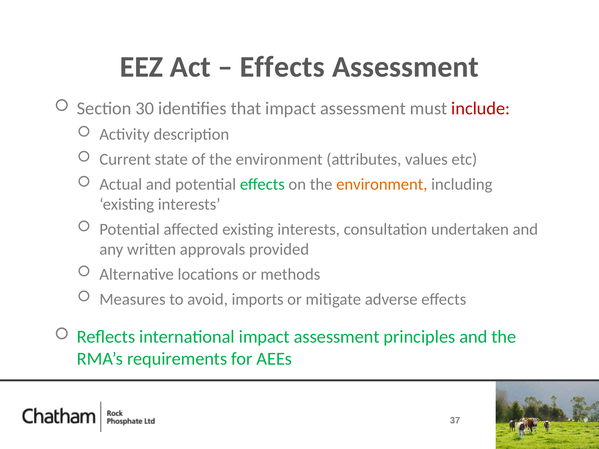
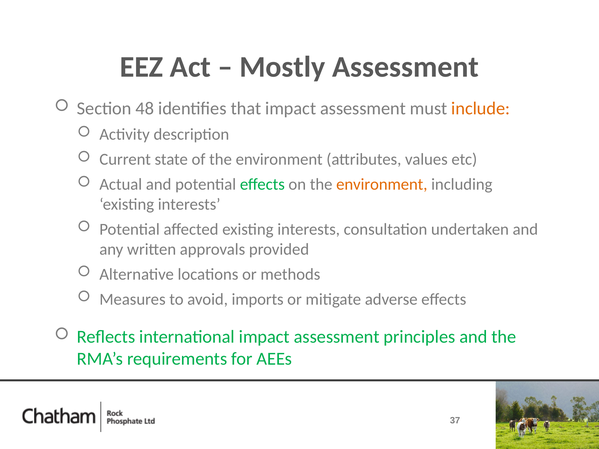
Effects at (282, 67): Effects -> Mostly
30: 30 -> 48
include colour: red -> orange
